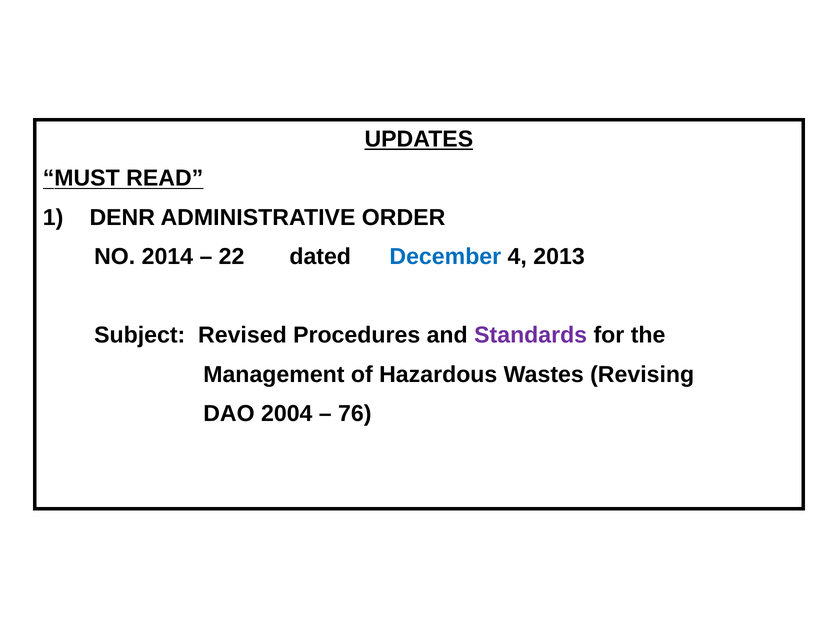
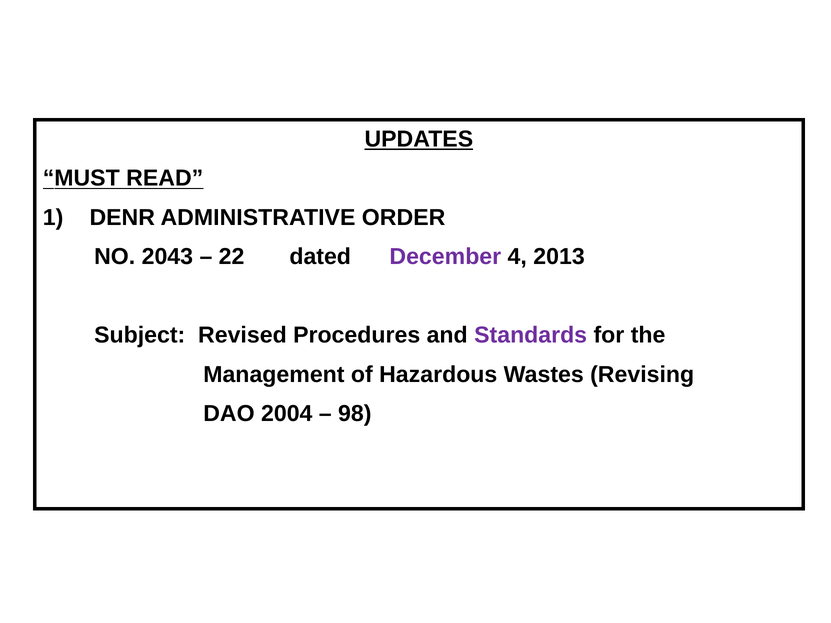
2014: 2014 -> 2043
December colour: blue -> purple
76: 76 -> 98
